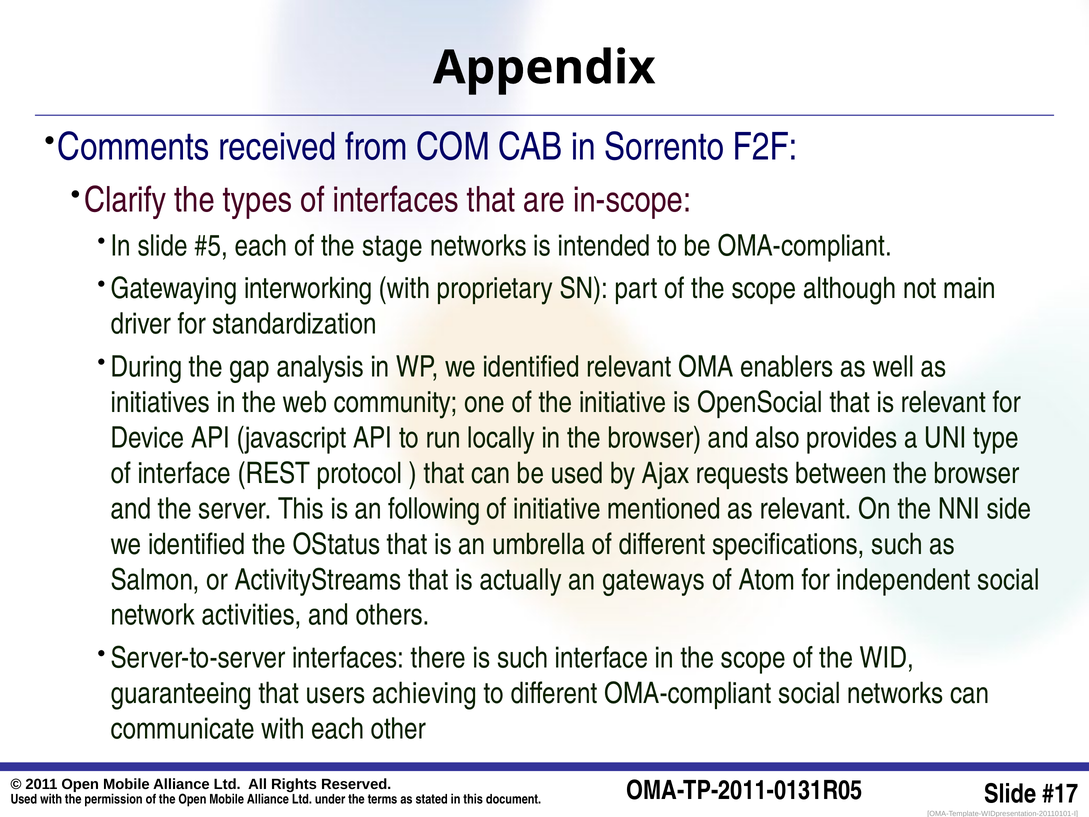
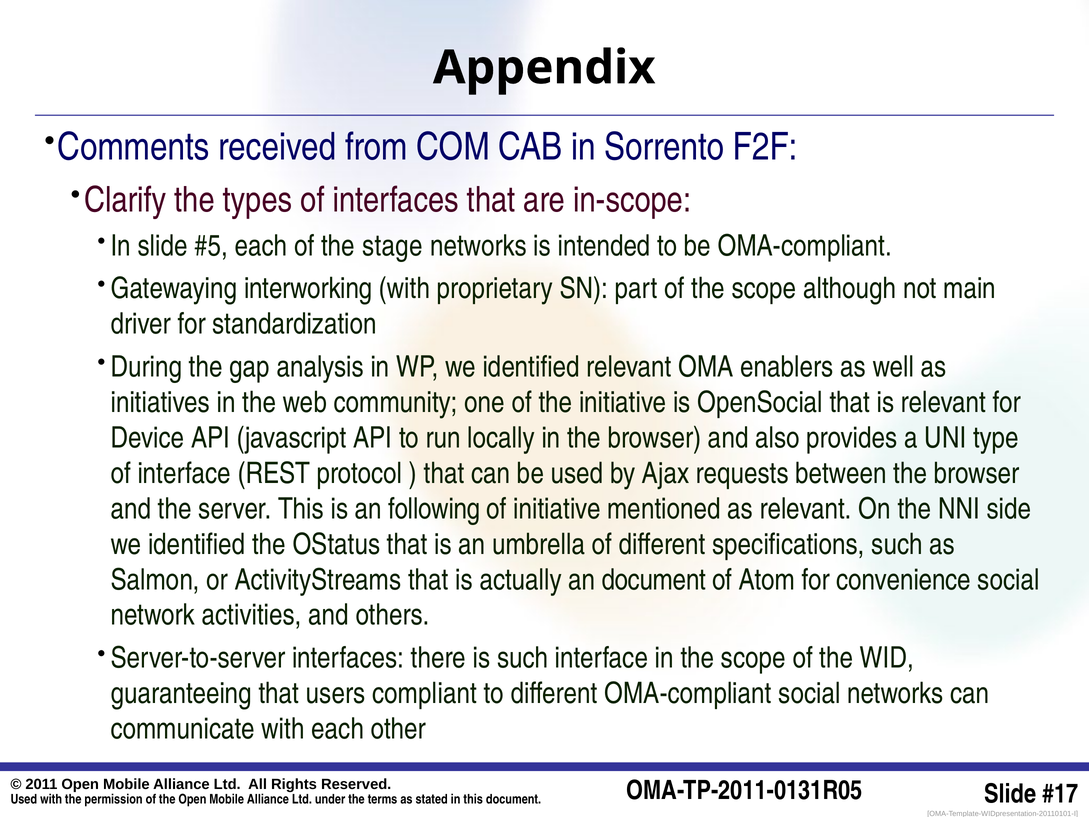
an gateways: gateways -> document
independent: independent -> convenience
achieving: achieving -> compliant
